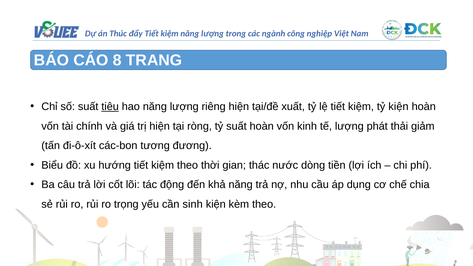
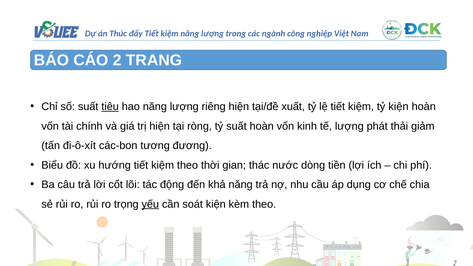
8: 8 -> 2
yếu underline: none -> present
sinh: sinh -> soát
